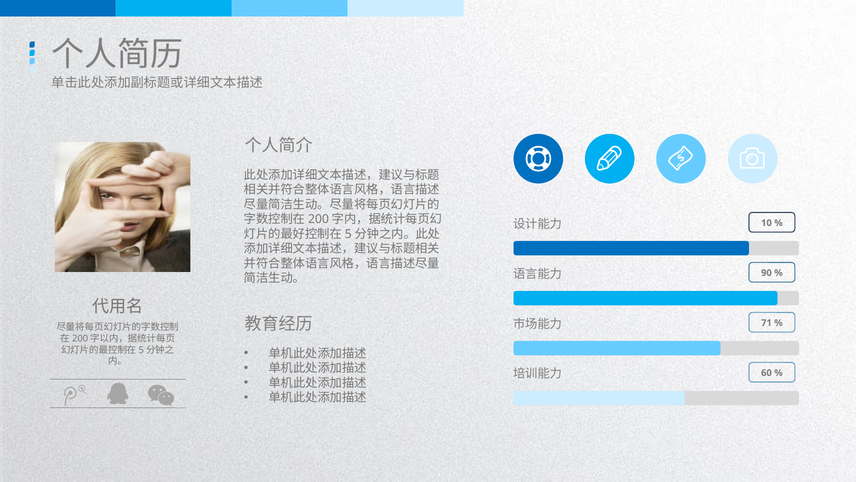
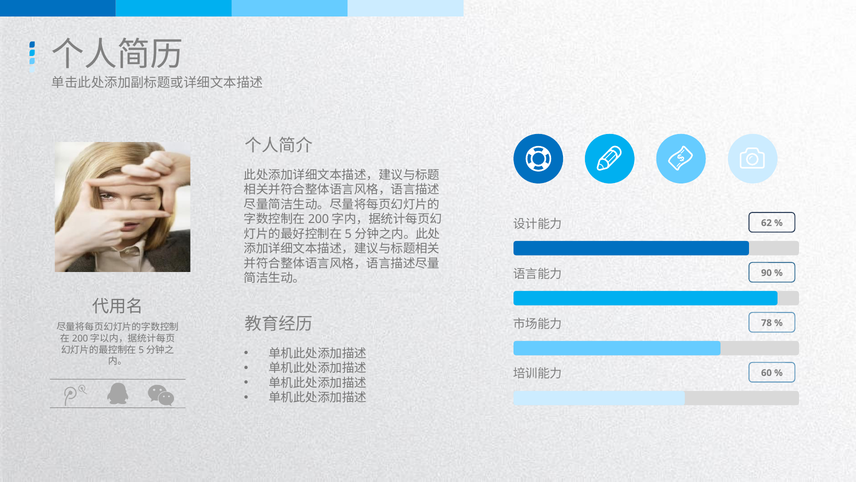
10: 10 -> 62
71: 71 -> 78
